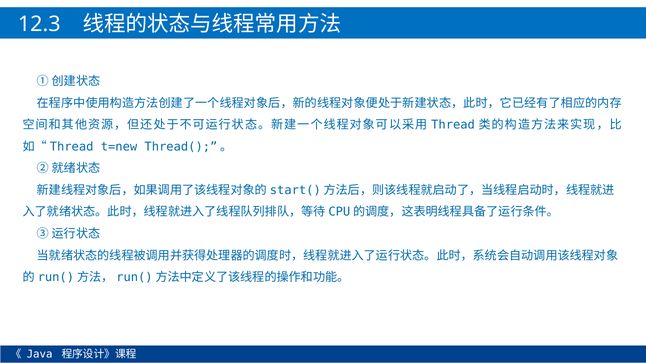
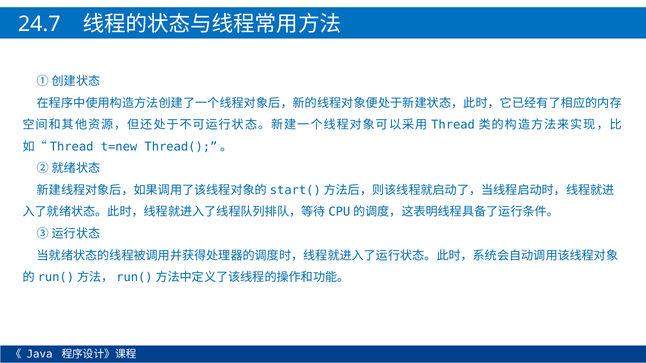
12.3: 12.3 -> 24.7
